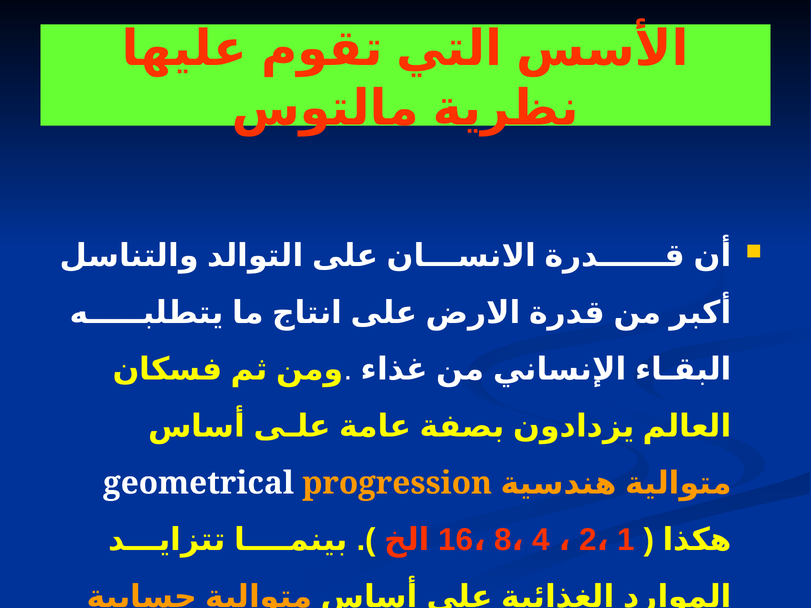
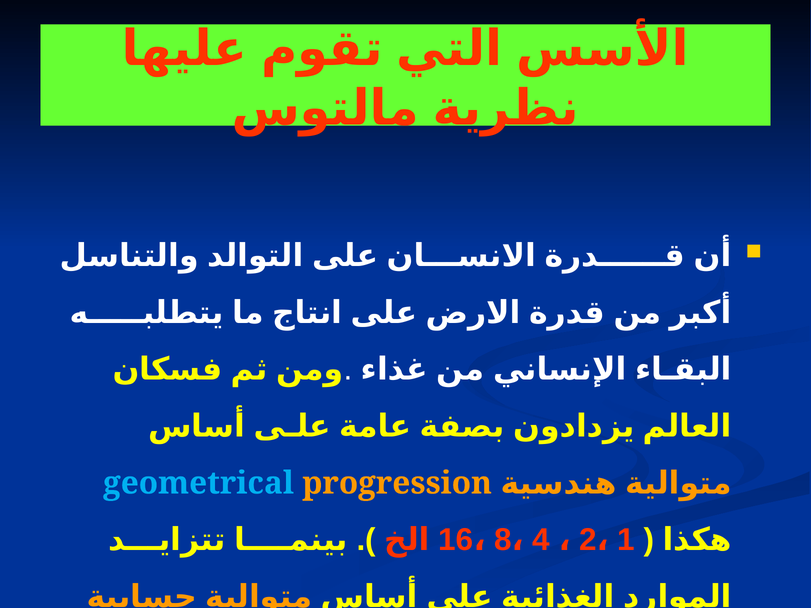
geometrical colour: white -> light blue
